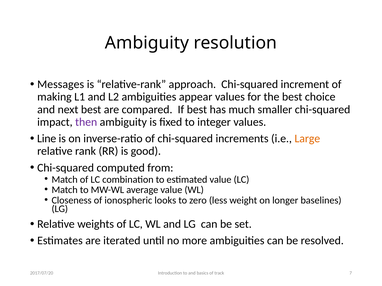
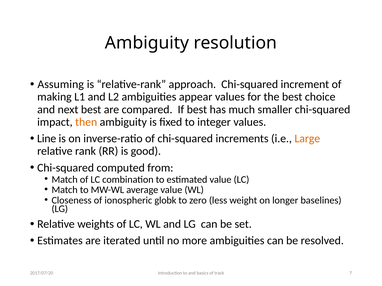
Messages: Messages -> Assuming
then colour: purple -> orange
looks: looks -> globk
